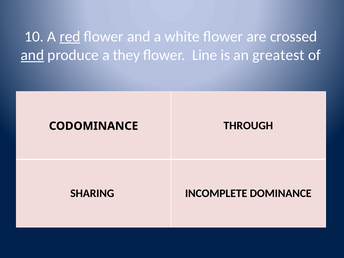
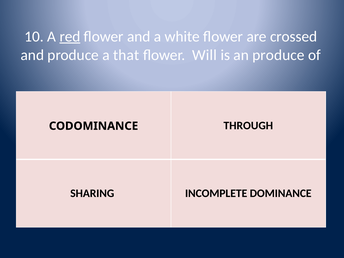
and at (32, 55) underline: present -> none
they: they -> that
Line: Line -> Will
an greatest: greatest -> produce
